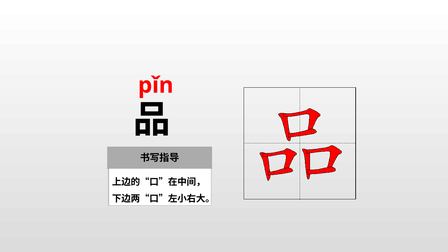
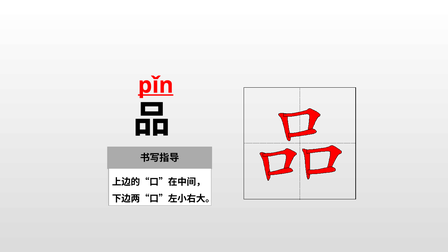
pǐn underline: none -> present
